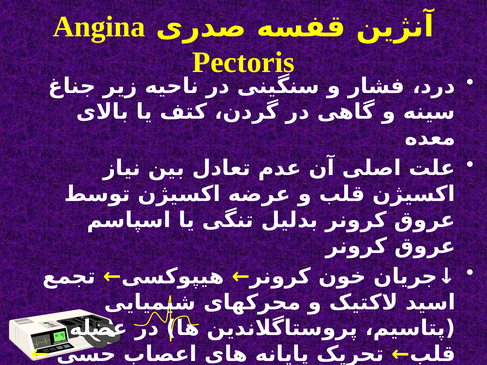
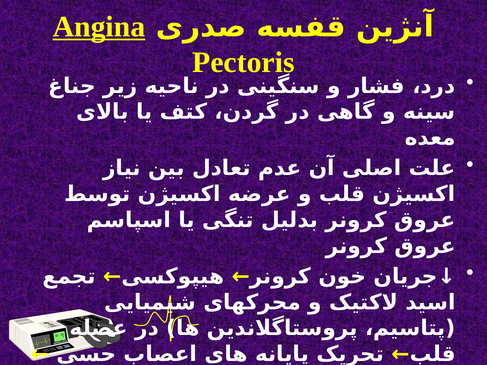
Angina underline: none -> present
